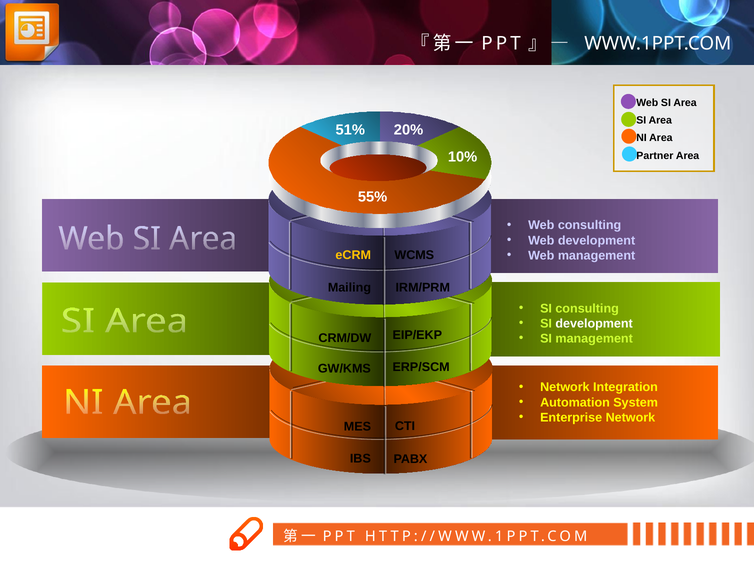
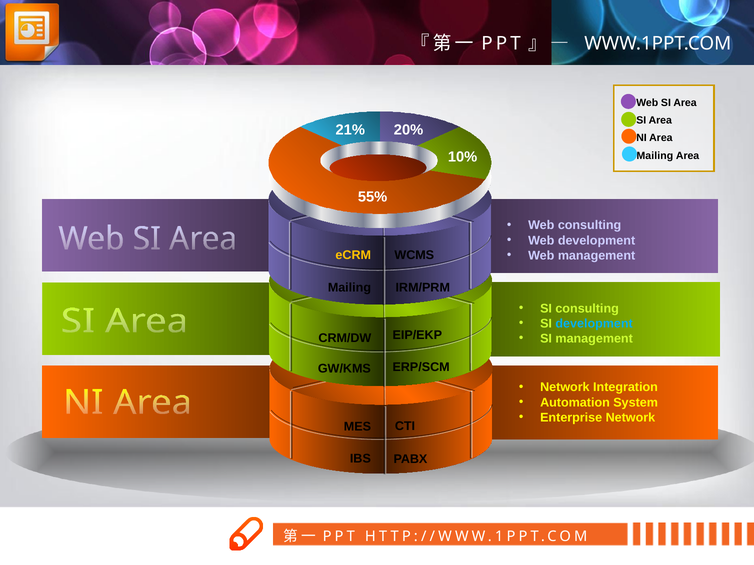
51%: 51% -> 21%
Partner at (655, 156): Partner -> Mailing
development at (594, 324) colour: white -> light blue
